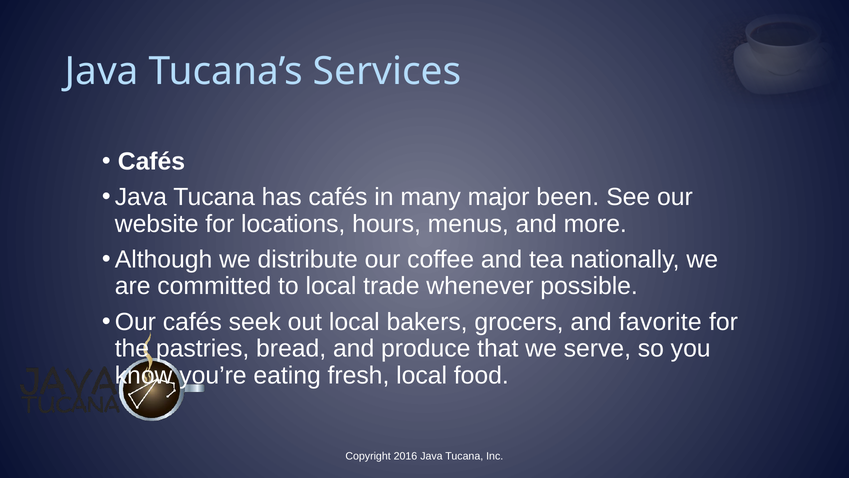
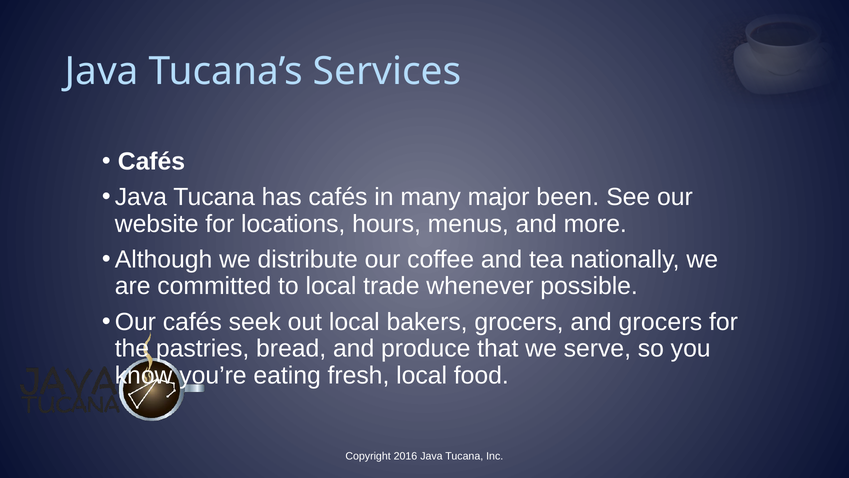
and favorite: favorite -> grocers
